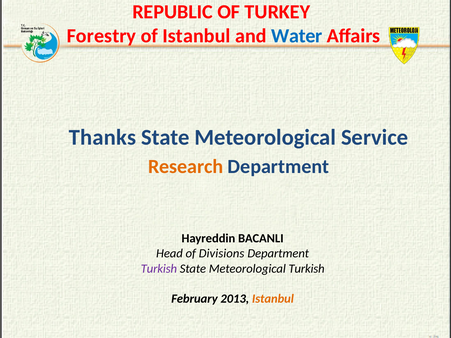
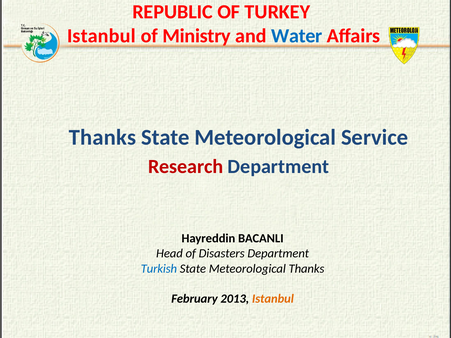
Forestry at (101, 36): Forestry -> Istanbul
of Istanbul: Istanbul -> Ministry
Research colour: orange -> red
Divisions: Divisions -> Disasters
Turkish at (159, 269) colour: purple -> blue
Meteorological Turkish: Turkish -> Thanks
